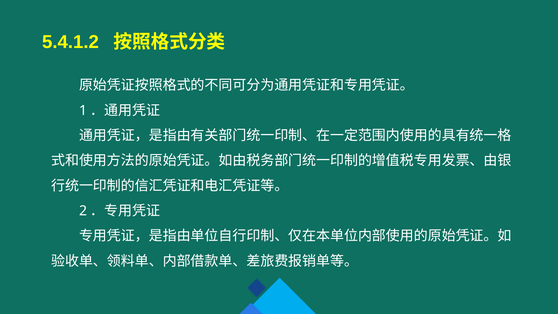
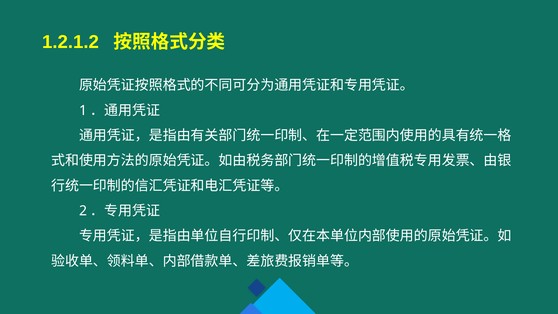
5.4.1.2: 5.4.1.2 -> 1.2.1.2
